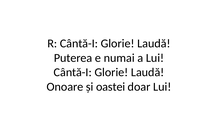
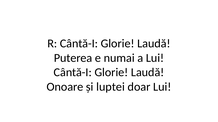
oastei: oastei -> luptei
